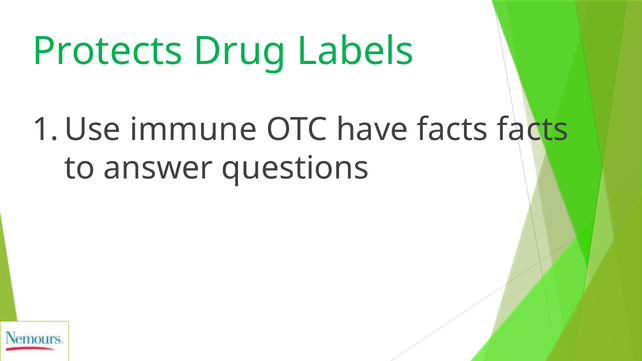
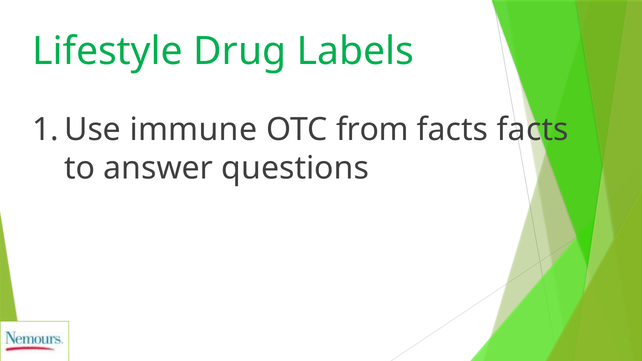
Protects: Protects -> Lifestyle
have: have -> from
